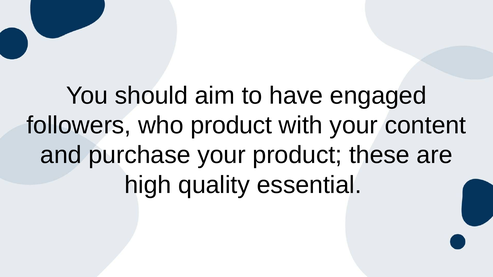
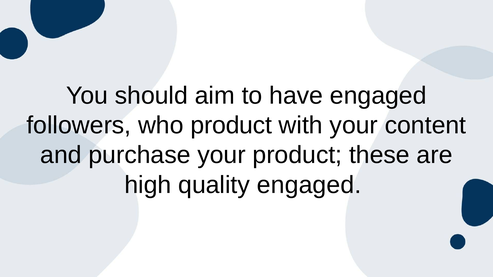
quality essential: essential -> engaged
